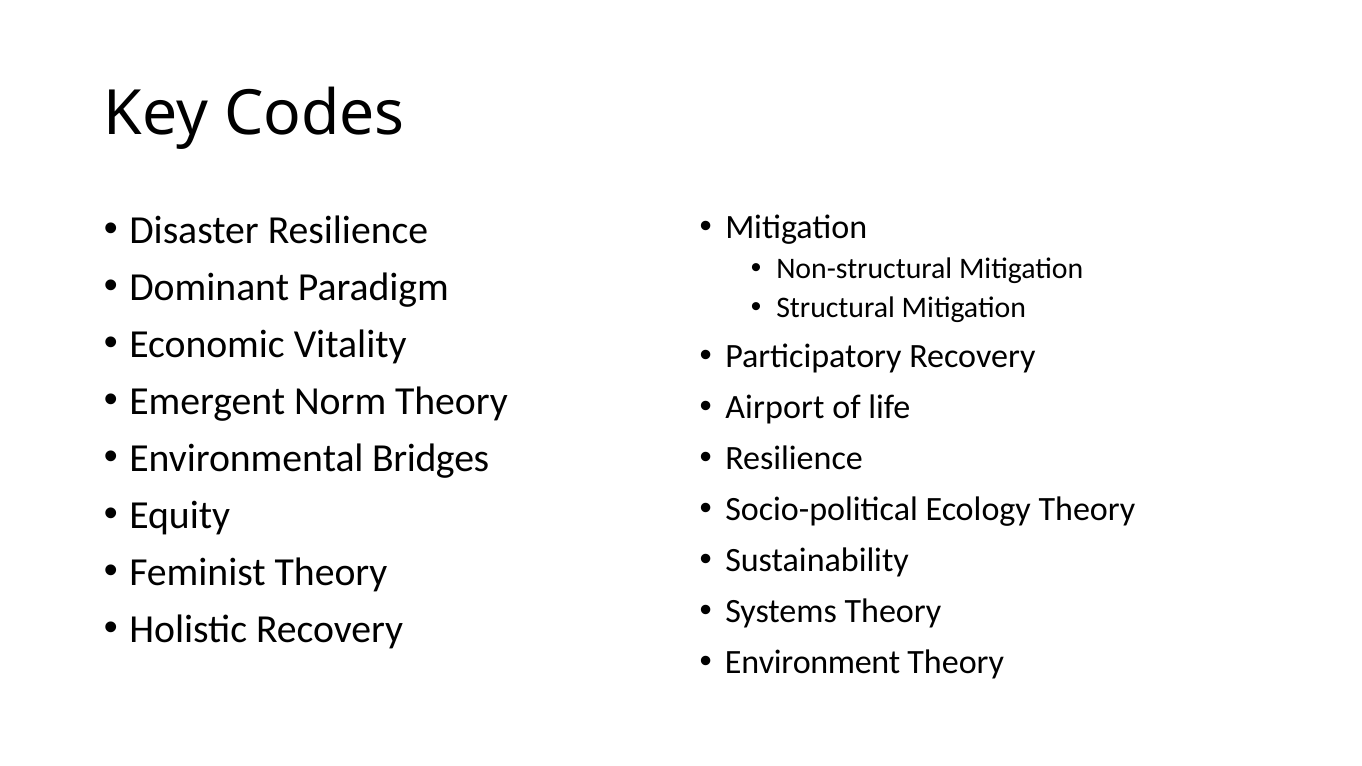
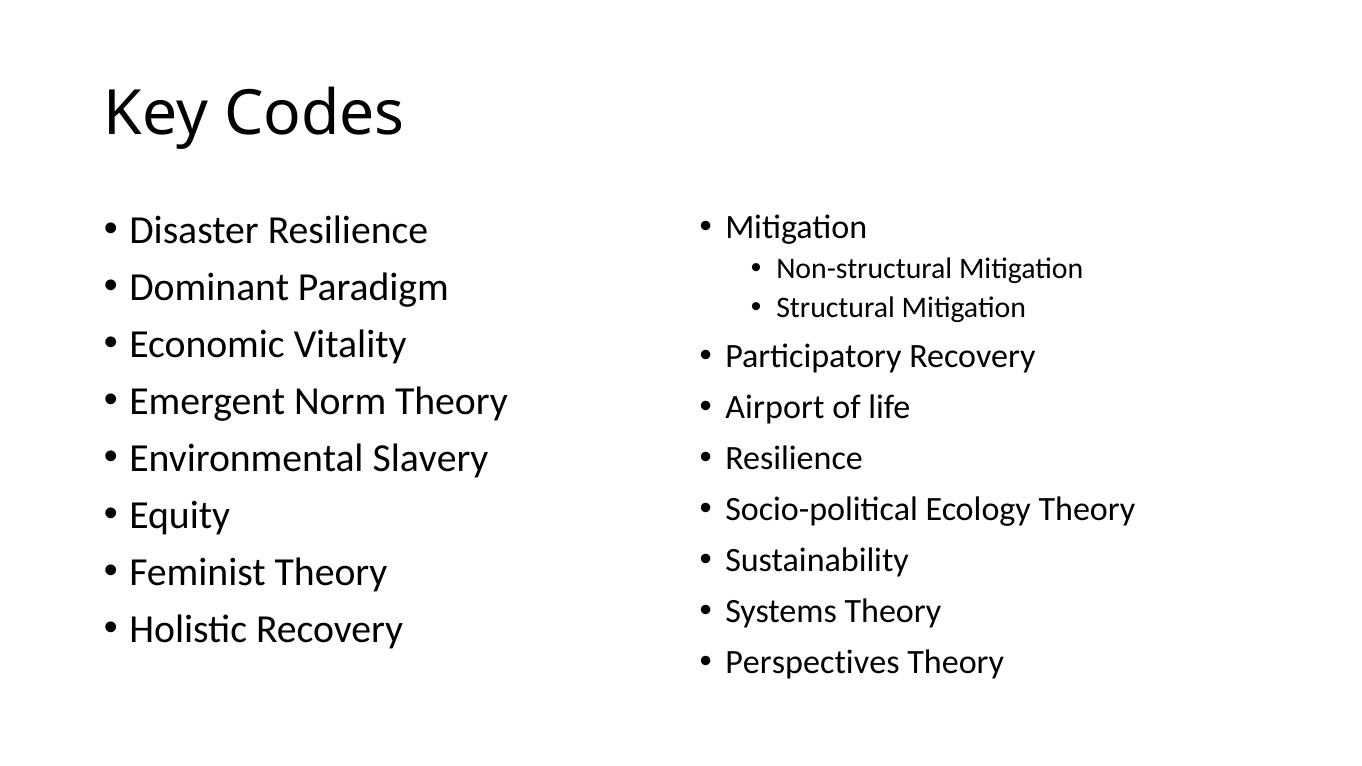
Bridges: Bridges -> Slavery
Environment: Environment -> Perspectives
